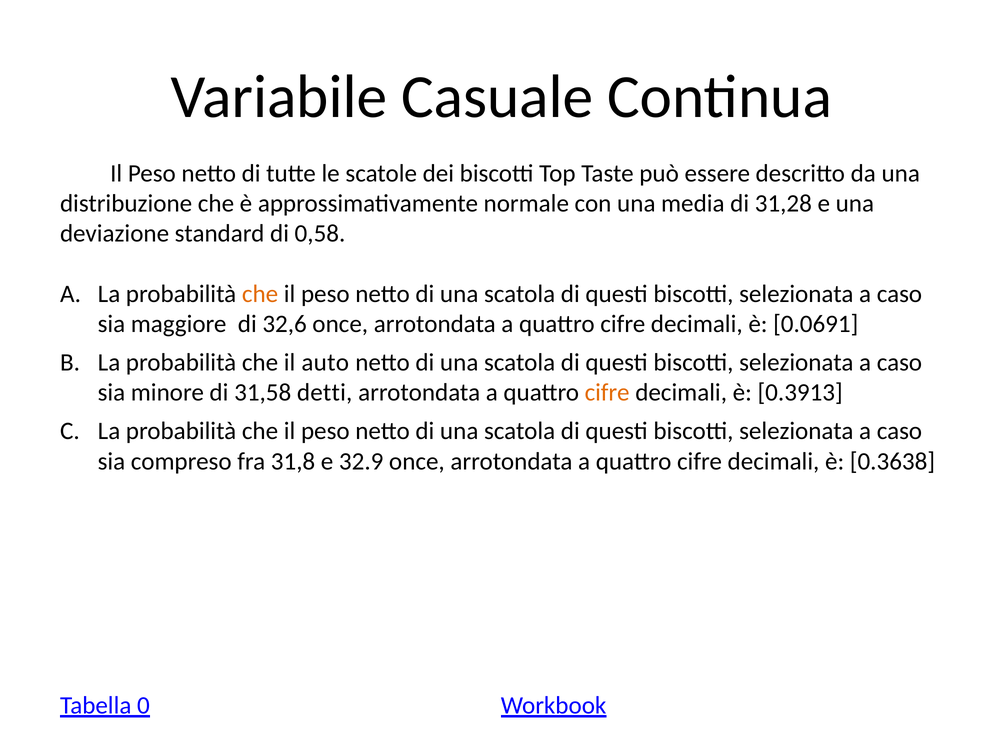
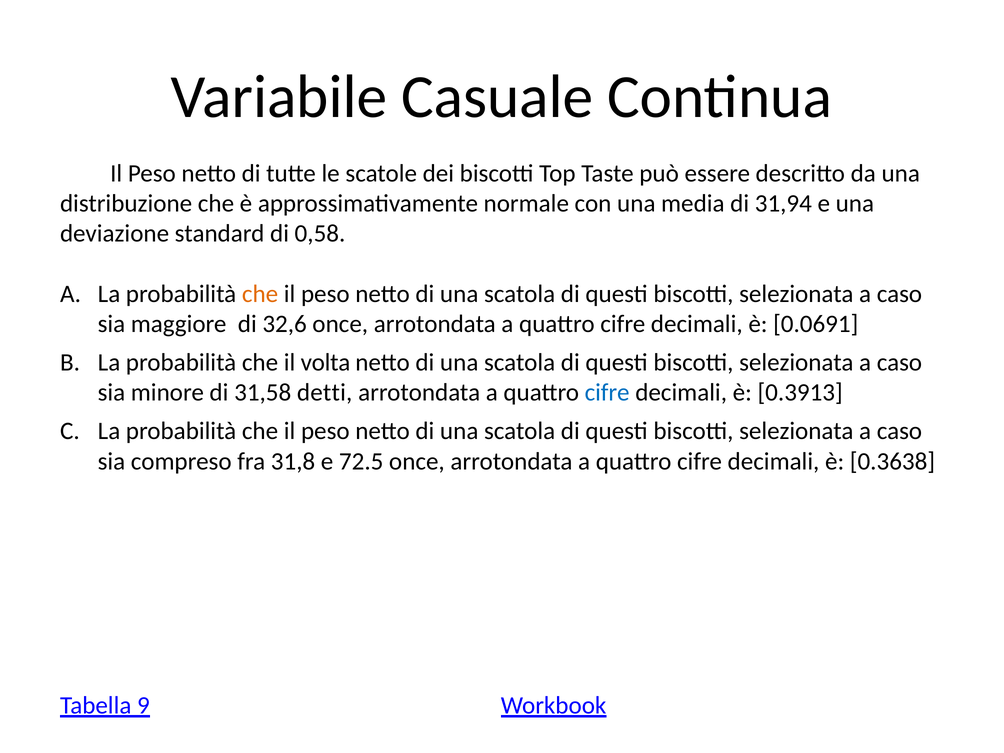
31,28: 31,28 -> 31,94
auto: auto -> volta
cifre at (607, 393) colour: orange -> blue
32.9: 32.9 -> 72.5
0: 0 -> 9
